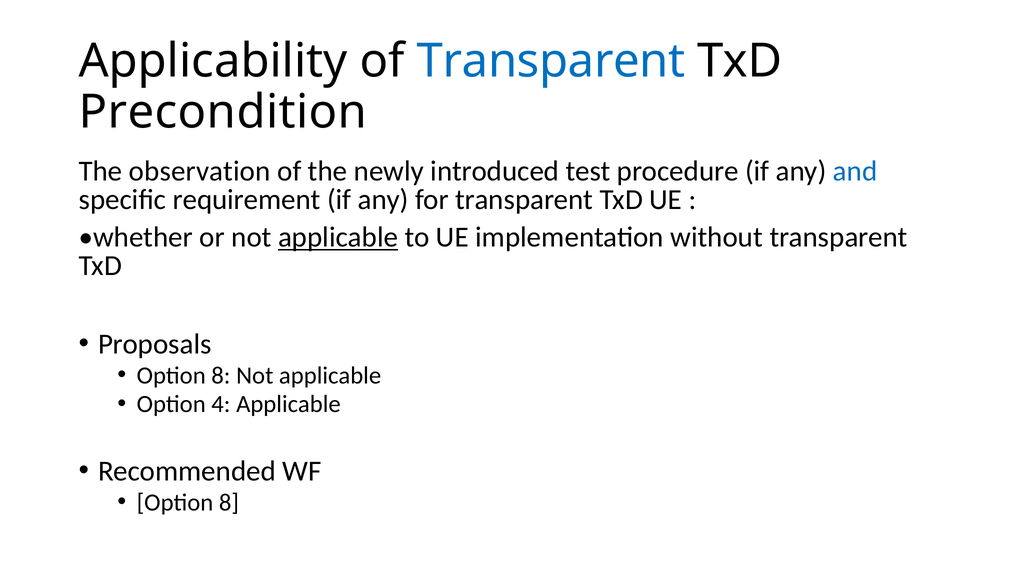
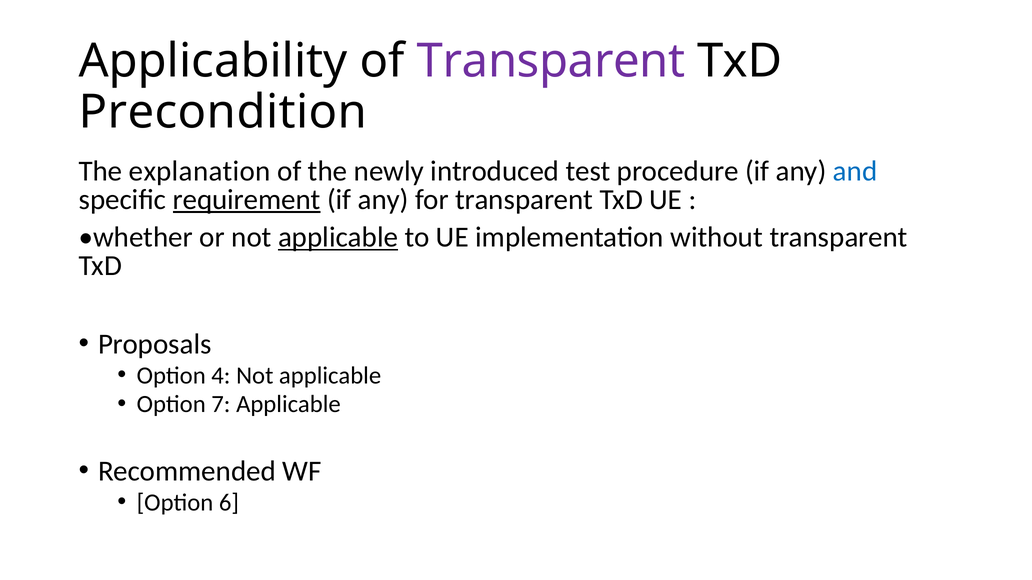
Transparent at (551, 61) colour: blue -> purple
observation: observation -> explanation
requirement underline: none -> present
8 at (221, 376): 8 -> 4
4: 4 -> 7
8 at (229, 503): 8 -> 6
